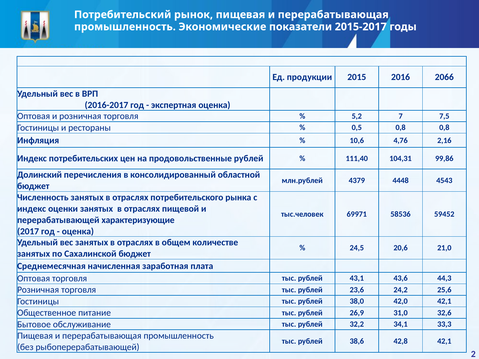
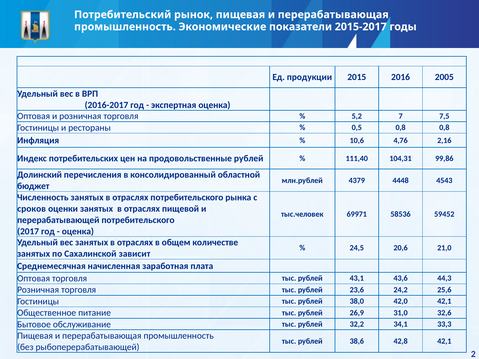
2066: 2066 -> 2005
индекс at (32, 209): индекс -> сроков
перерабатывающей характеризующие: характеризующие -> потребительского
Сахалинской бюджет: бюджет -> зависит
